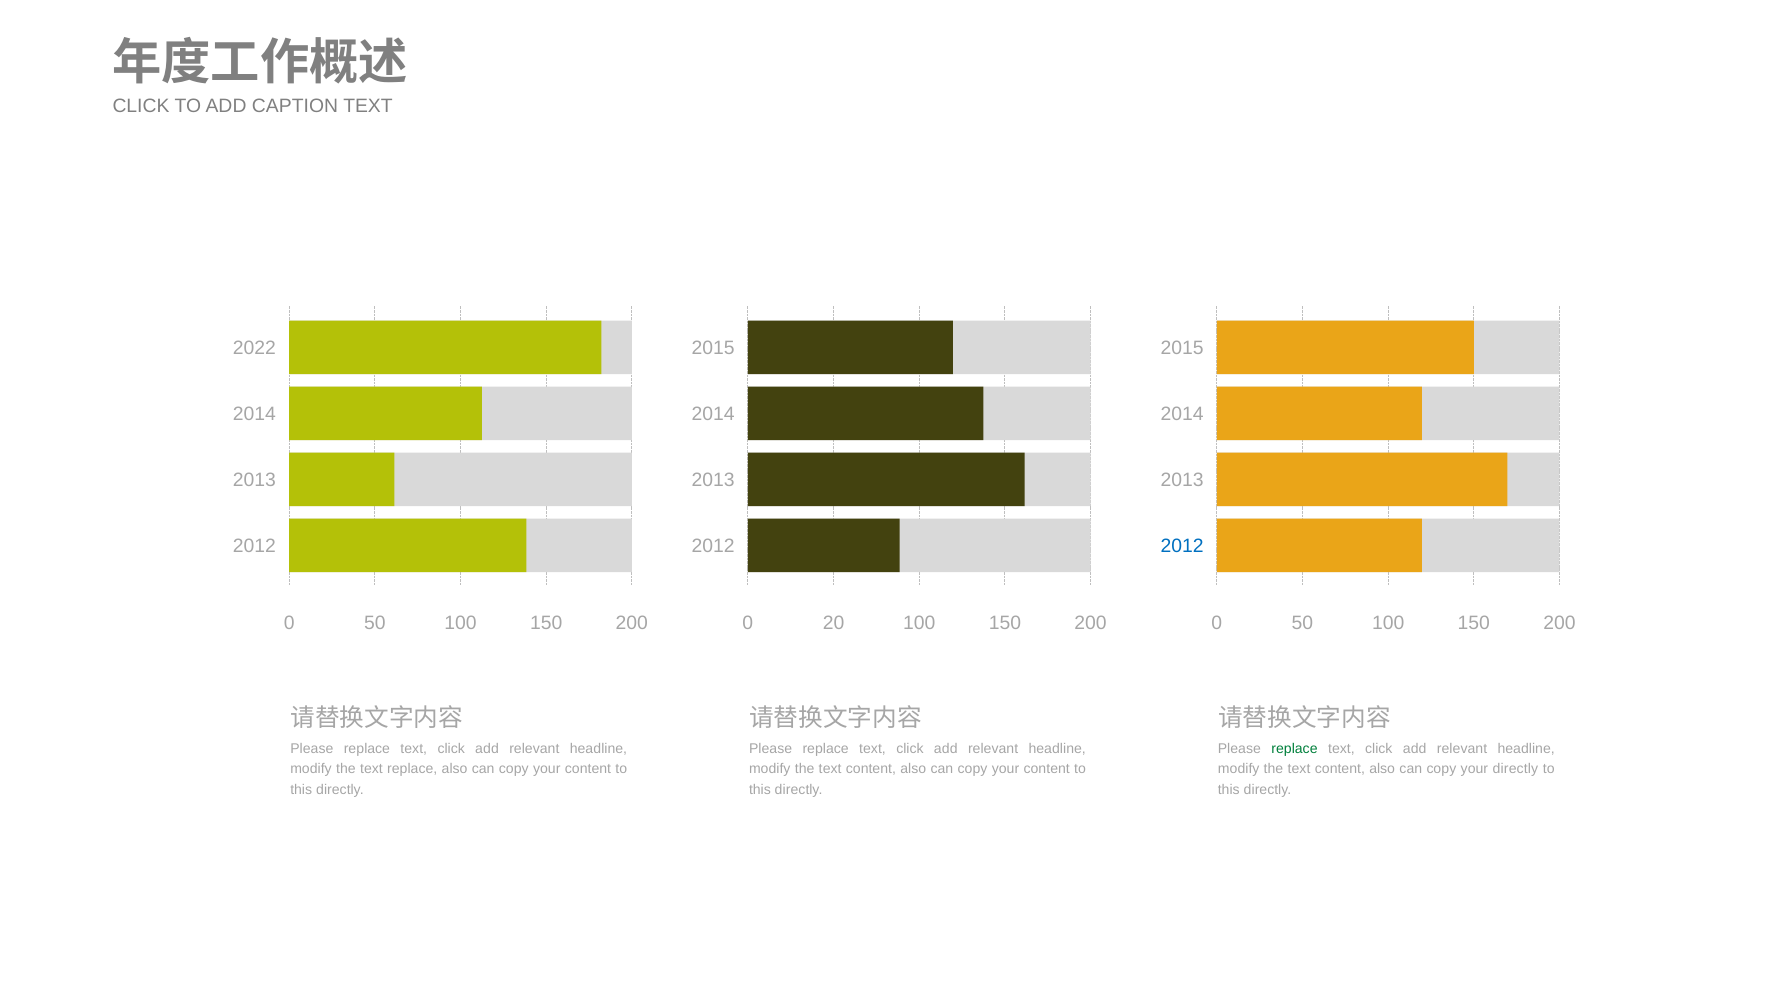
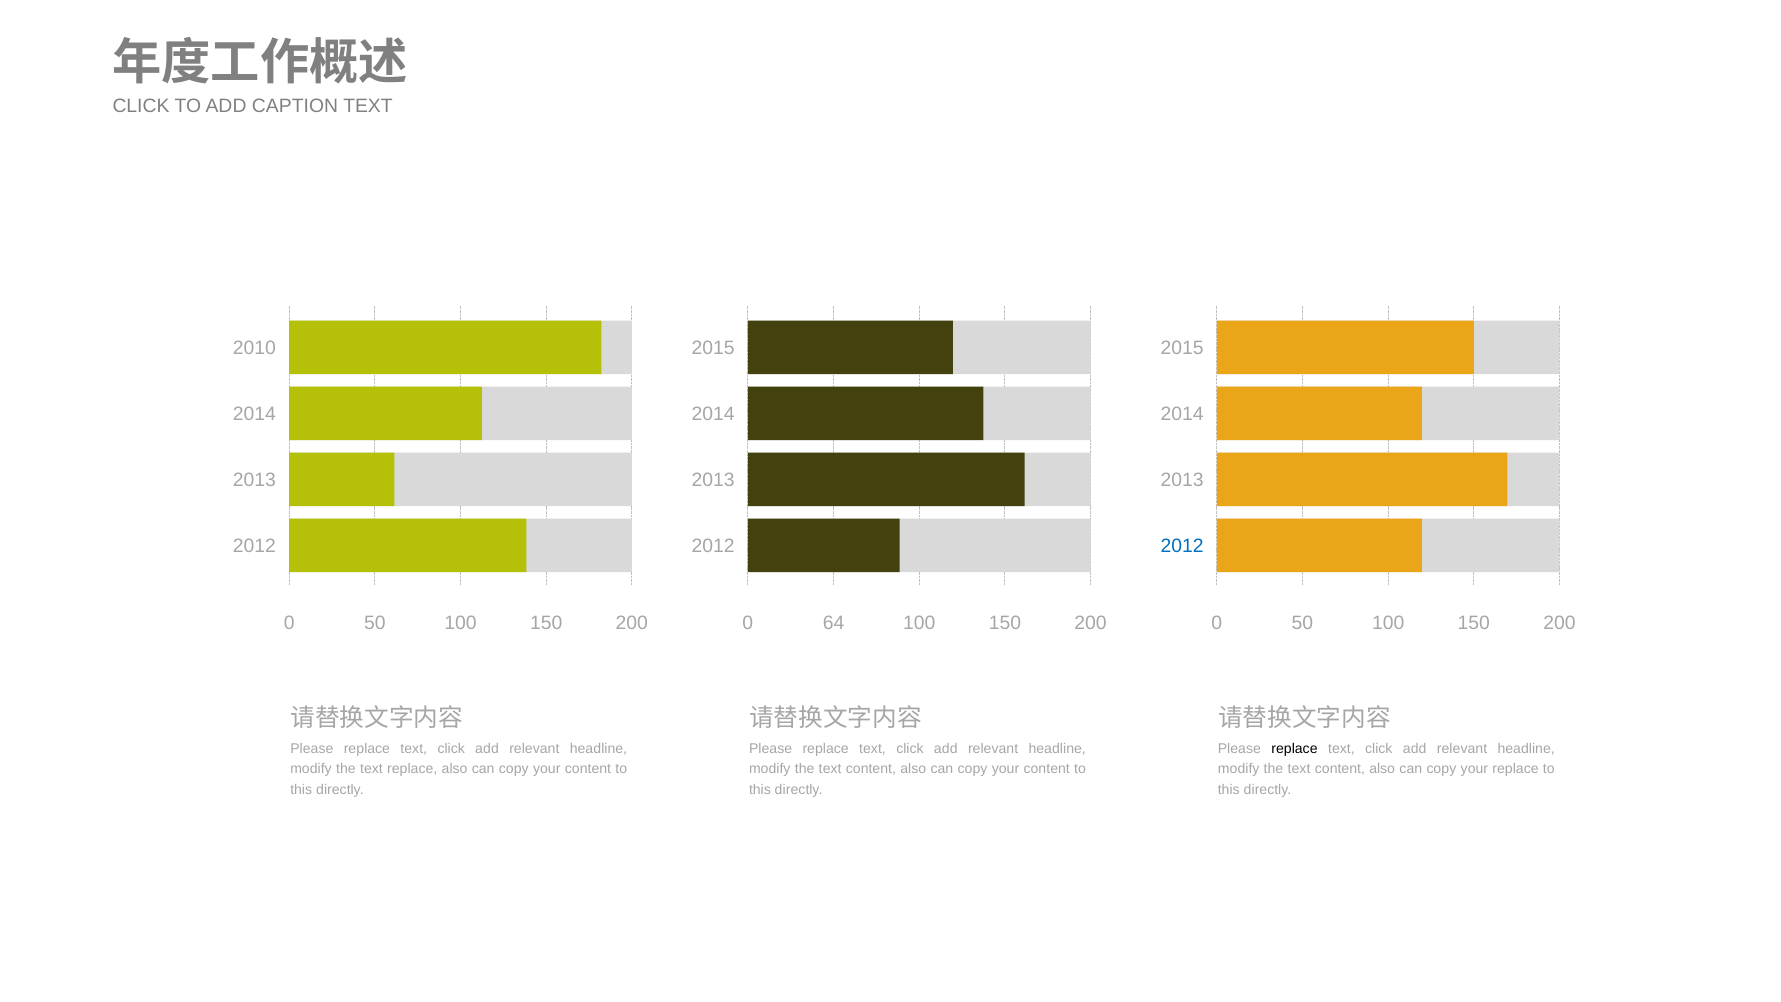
2022: 2022 -> 2010
20: 20 -> 64
replace at (1295, 749) colour: green -> black
your directly: directly -> replace
